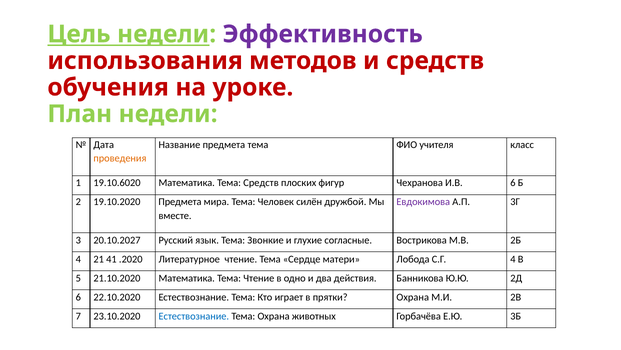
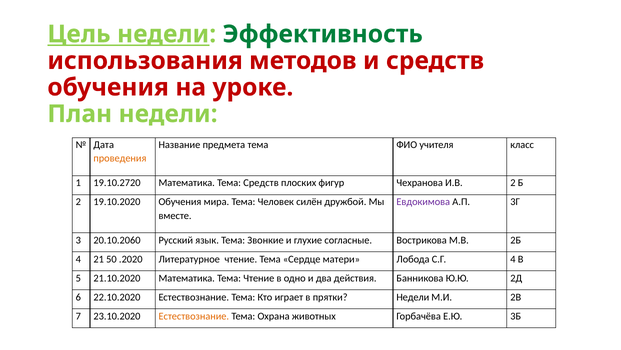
Эффективность colour: purple -> green
19.10.6020: 19.10.6020 -> 19.10.2720
И.В 6: 6 -> 2
19.10.2020 Предмета: Предмета -> Обучения
20.10.2027: 20.10.2027 -> 20.10.2060
41: 41 -> 50
прятки Охрана: Охрана -> Недели
Естествознание at (194, 316) colour: blue -> orange
